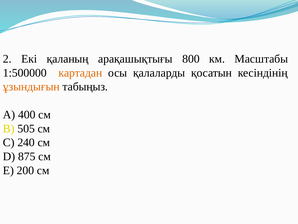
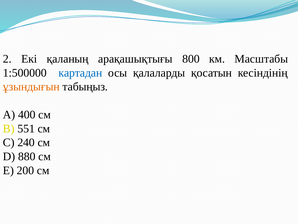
картадан colour: orange -> blue
505: 505 -> 551
875: 875 -> 880
